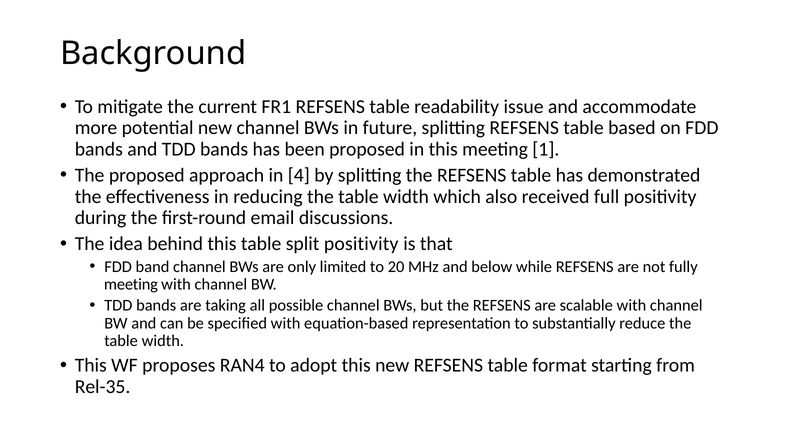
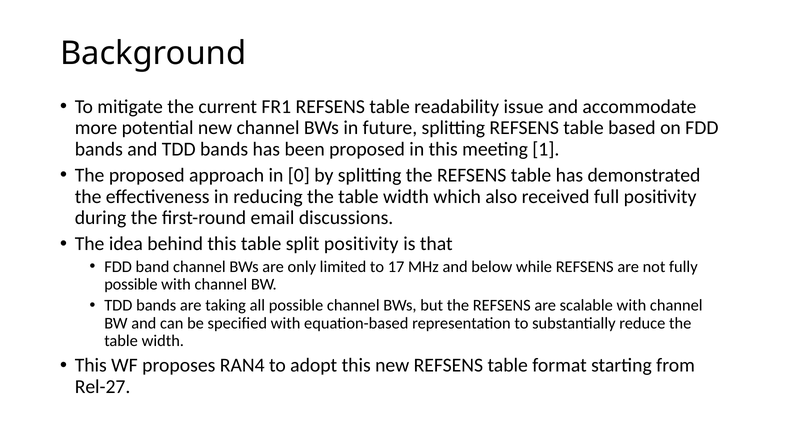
4: 4 -> 0
20: 20 -> 17
meeting at (131, 284): meeting -> possible
Rel-35: Rel-35 -> Rel-27
